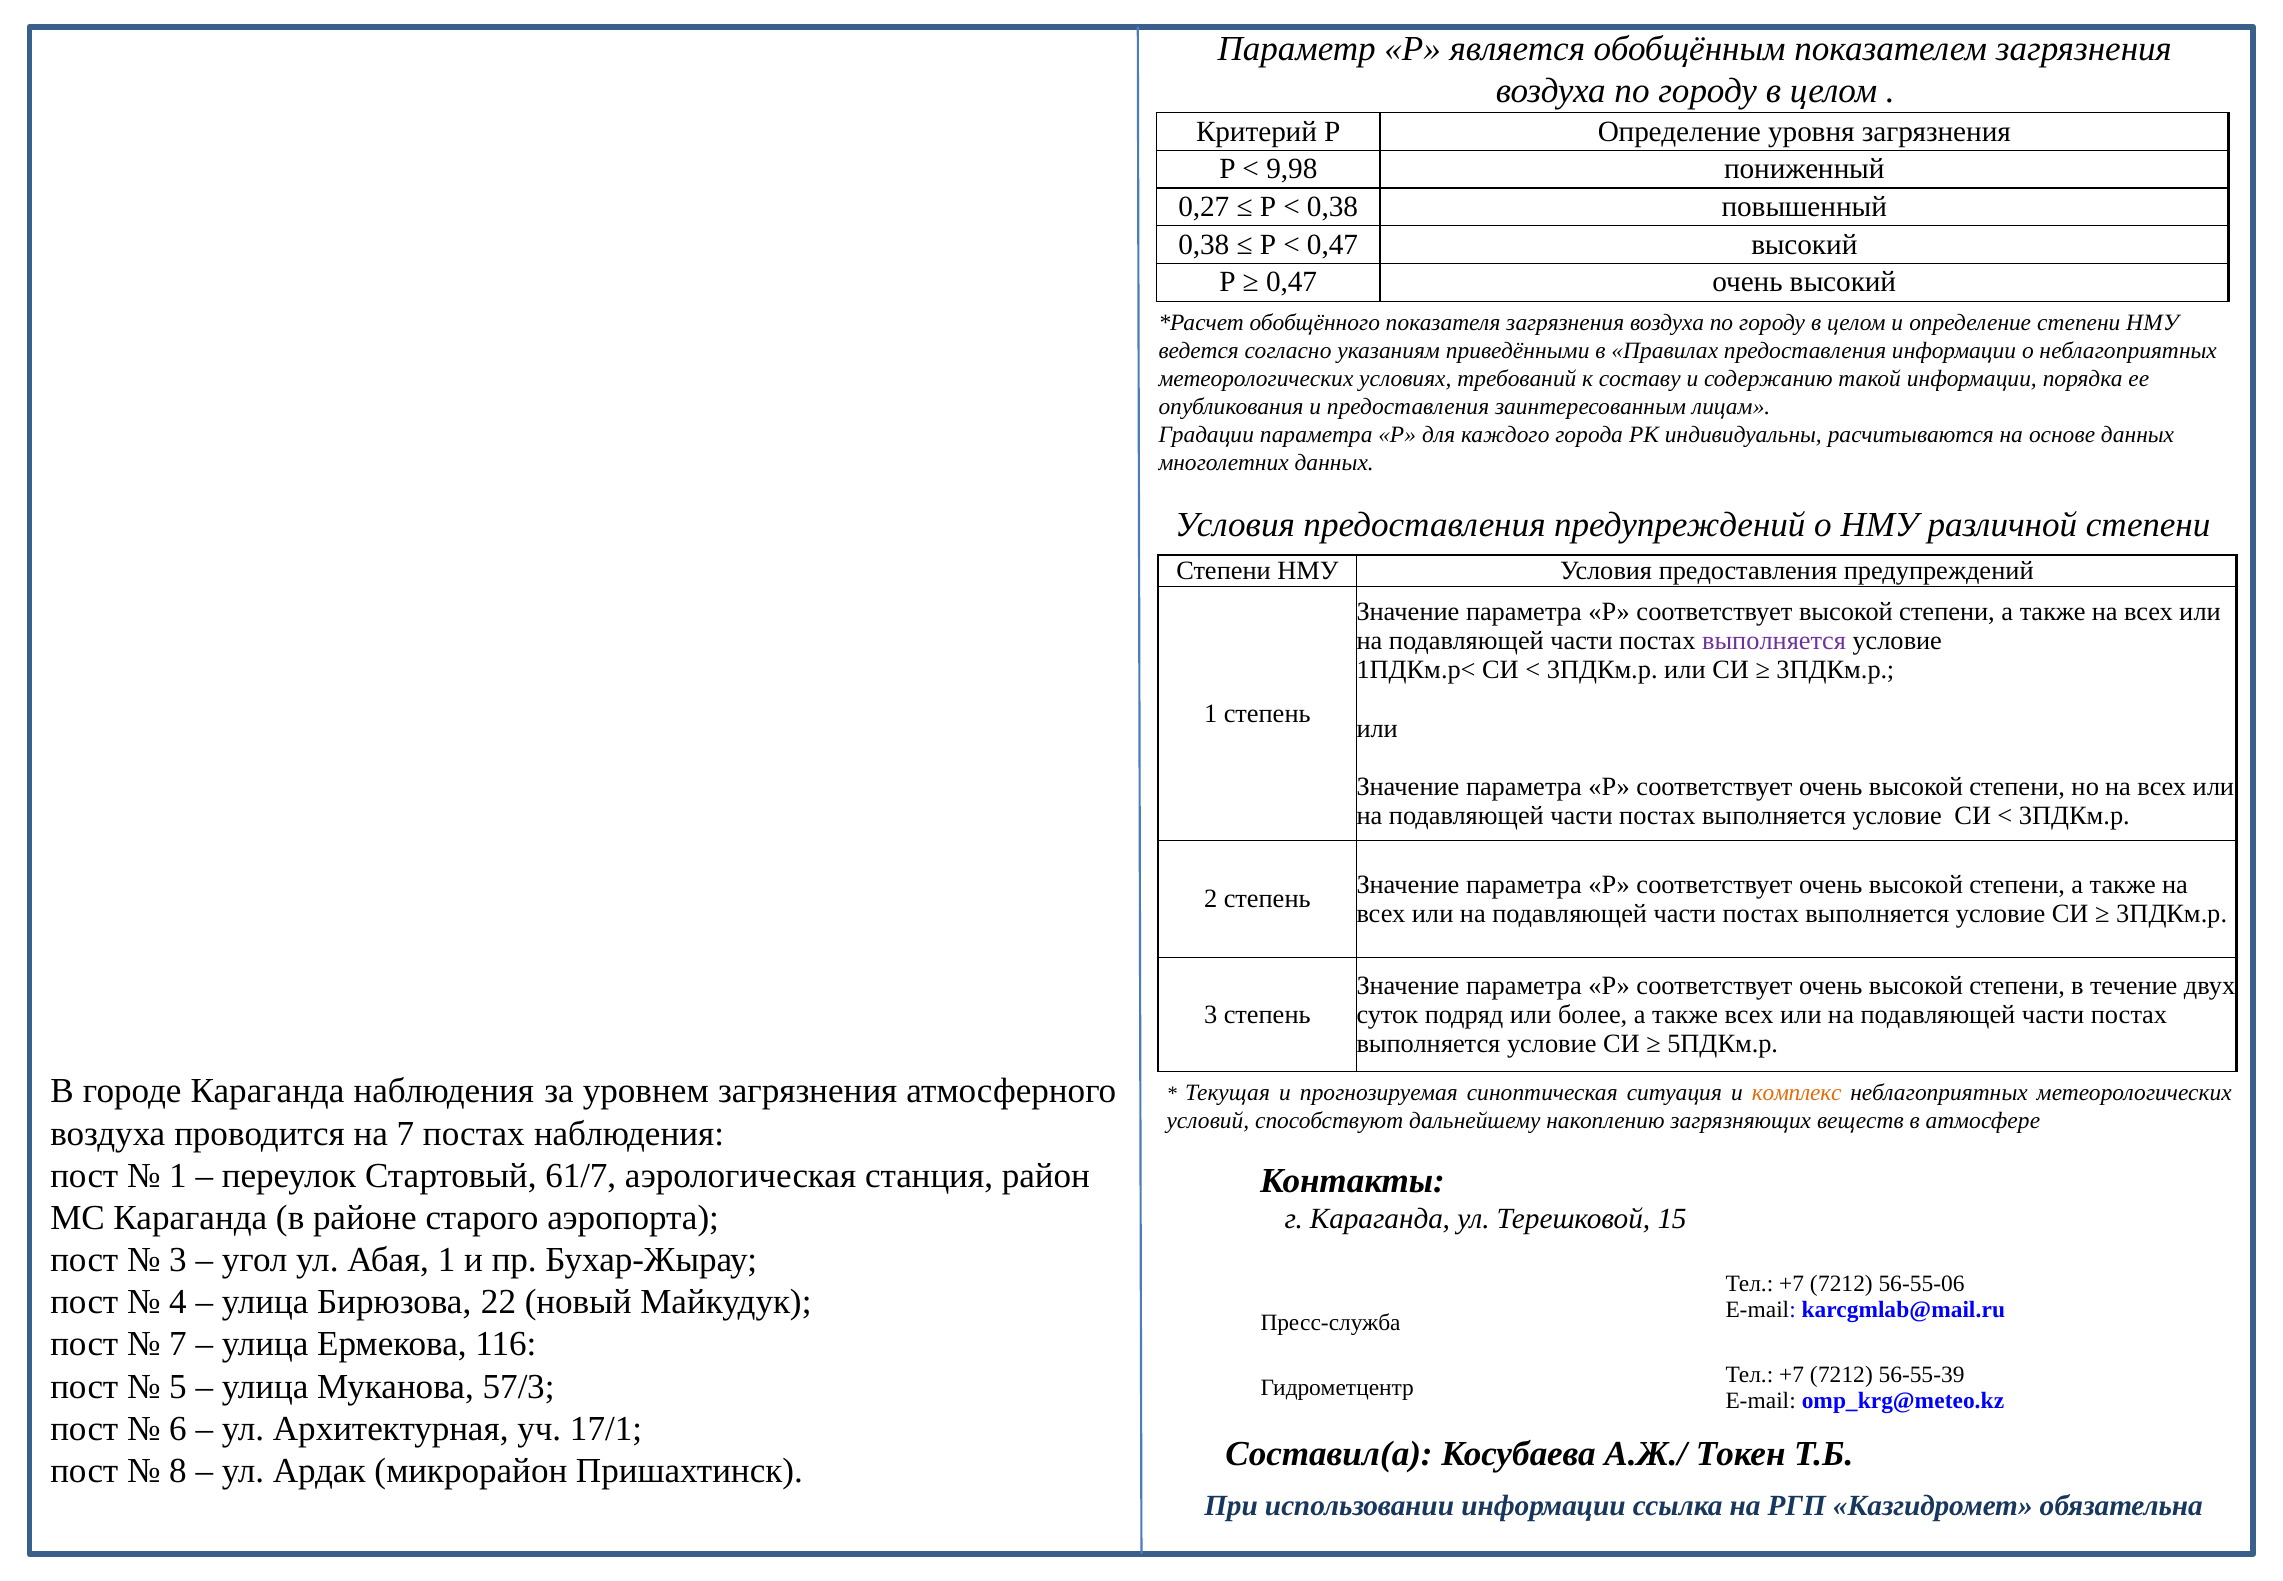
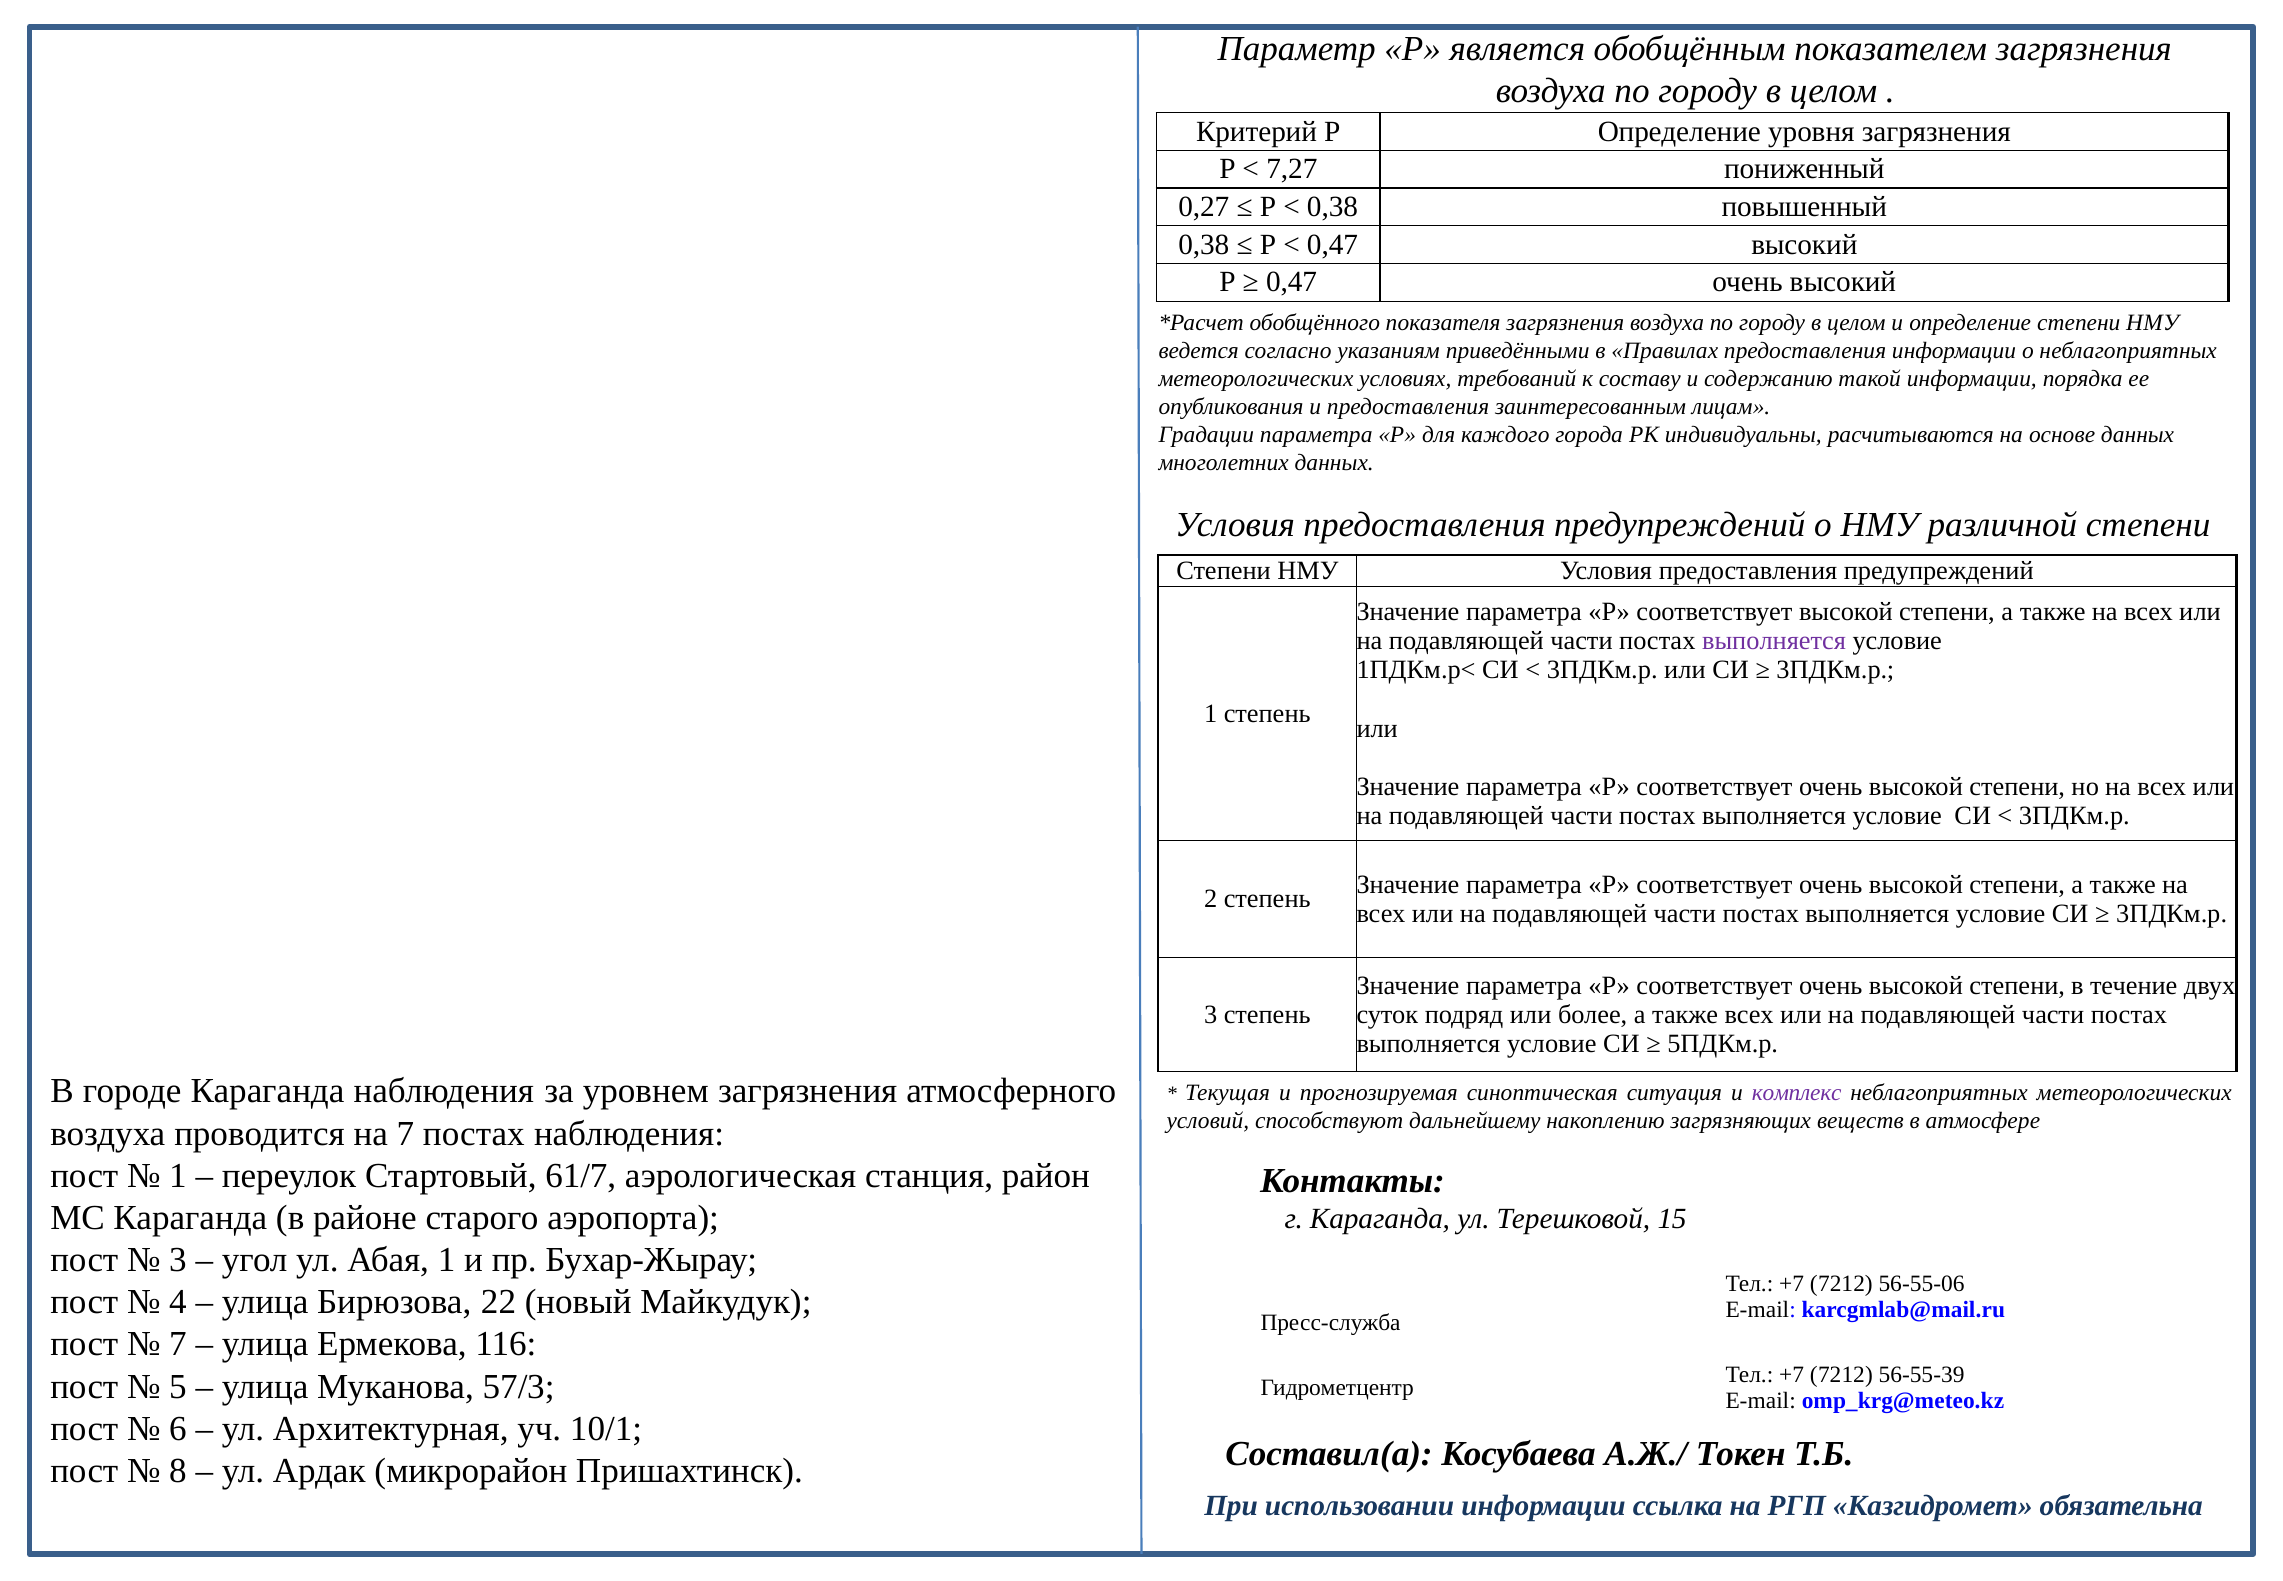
9,98: 9,98 -> 7,27
комплекс colour: orange -> purple
17/1: 17/1 -> 10/1
